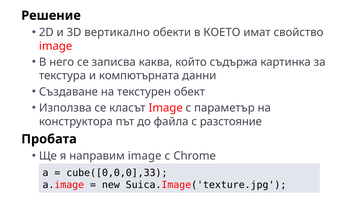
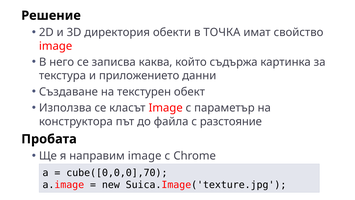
вертикално: вертикално -> директория
КОЕТО: КОЕТО -> ТОЧКА
компютърната: компютърната -> приложението
cube([0,0,0],33: cube([0,0,0],33 -> cube([0,0,0],70
